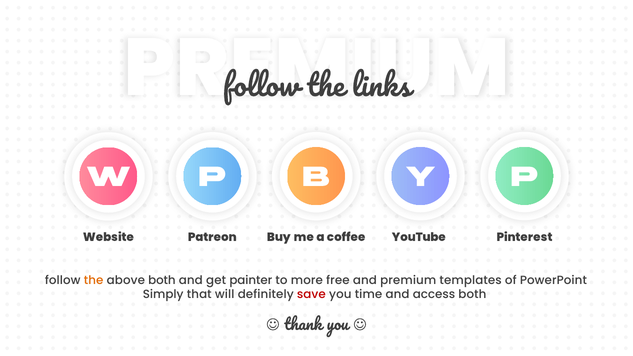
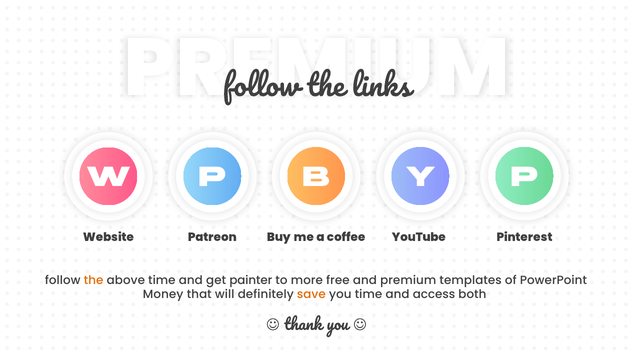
above both: both -> time
Simply: Simply -> Money
save colour: red -> orange
